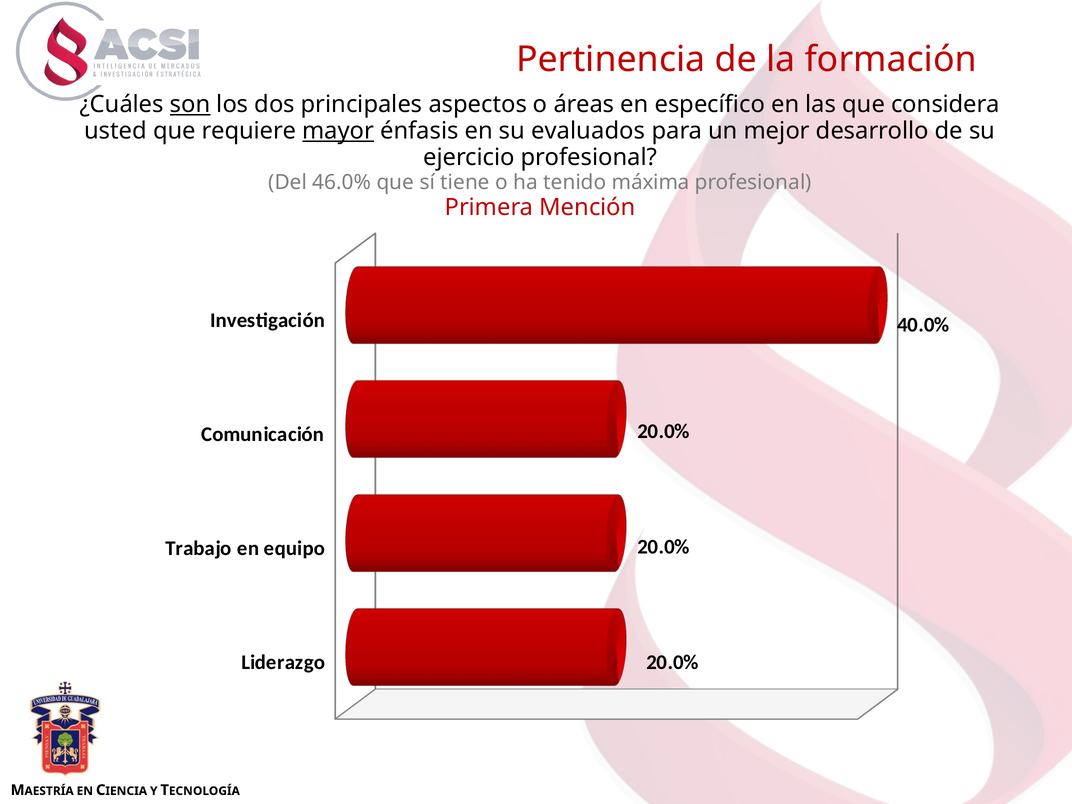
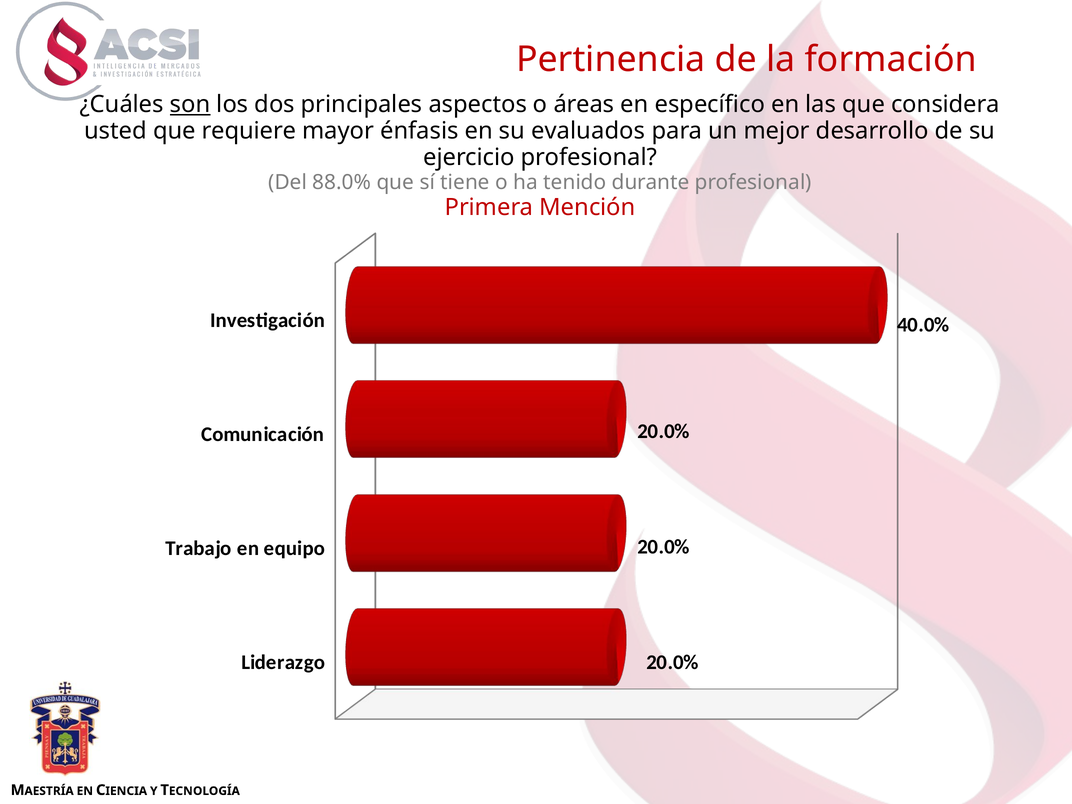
mayor underline: present -> none
46.0%: 46.0% -> 88.0%
máxima: máxima -> durante
